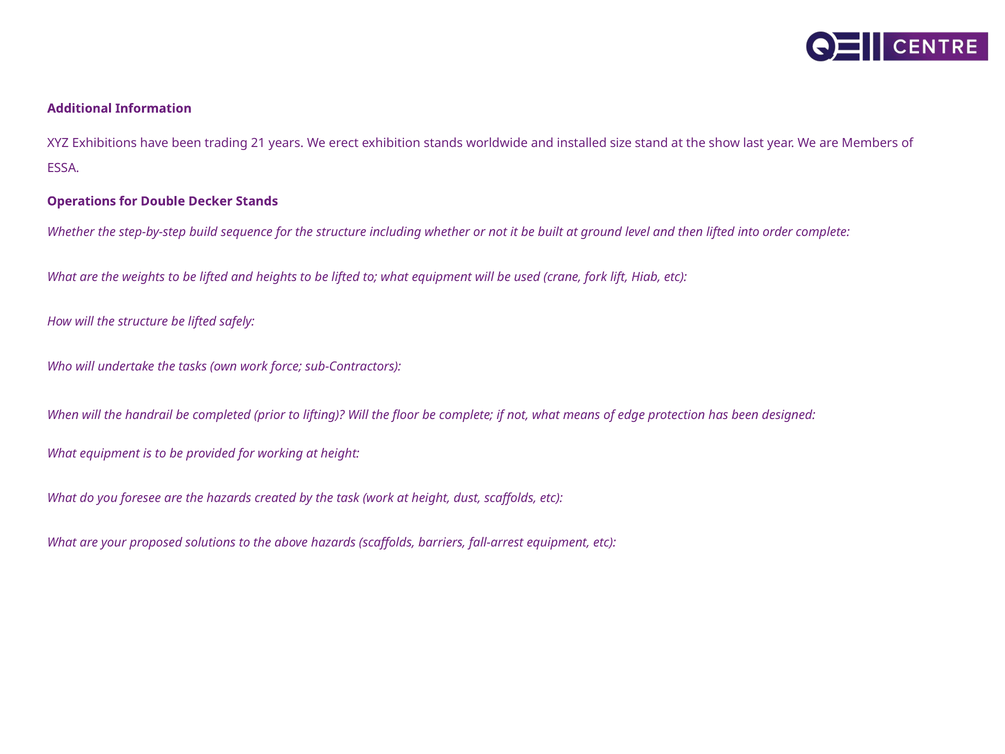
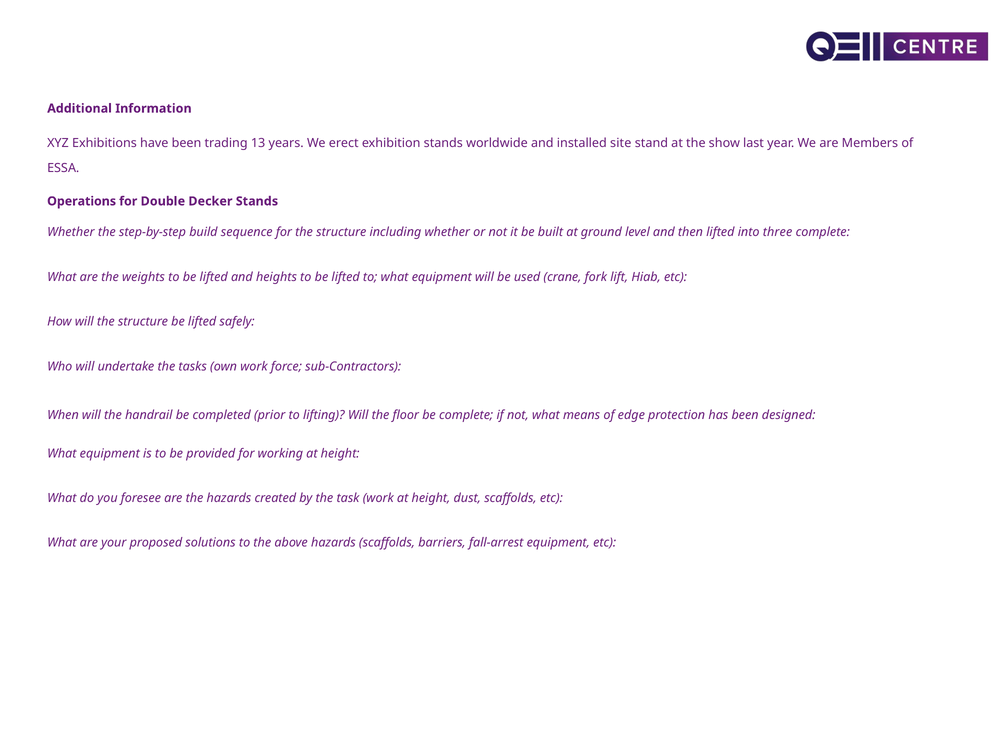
21: 21 -> 13
size: size -> site
order: order -> three
